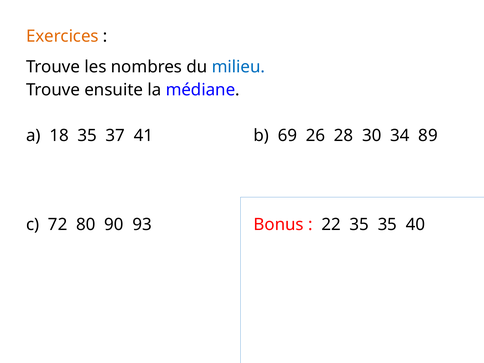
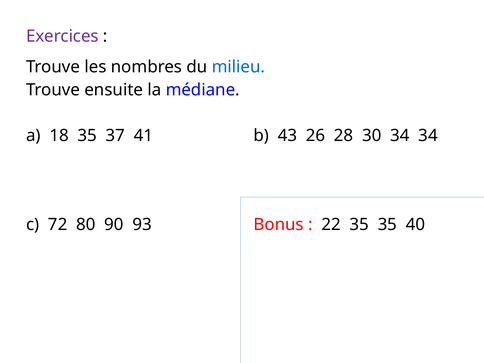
Exercices colour: orange -> purple
69: 69 -> 43
34 89: 89 -> 34
